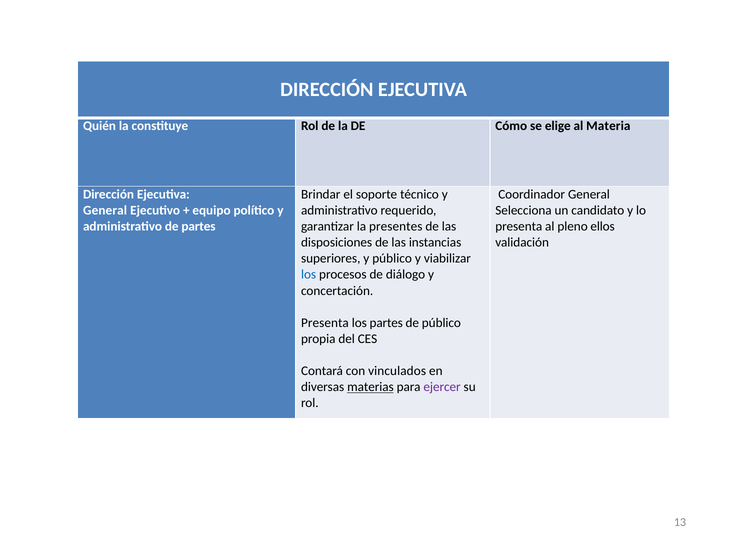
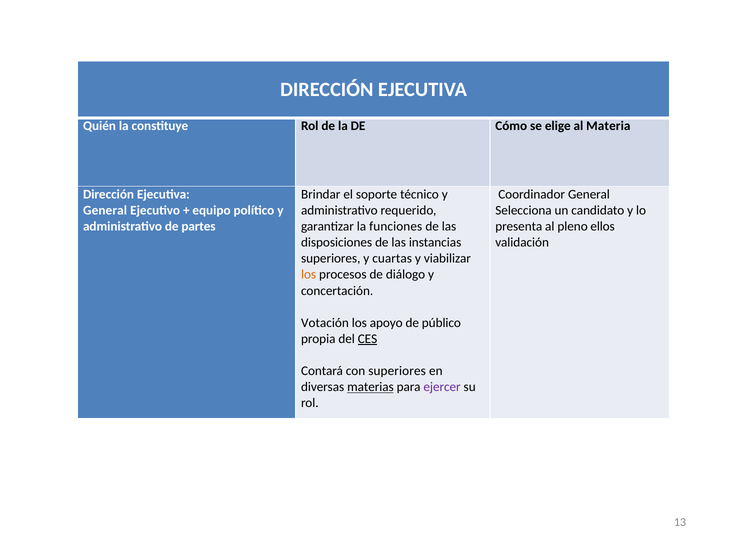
presentes: presentes -> funciones
y público: público -> cuartas
los at (309, 275) colour: blue -> orange
Presenta at (325, 323): Presenta -> Votación
los partes: partes -> apoyo
CES underline: none -> present
con vinculados: vinculados -> superiores
